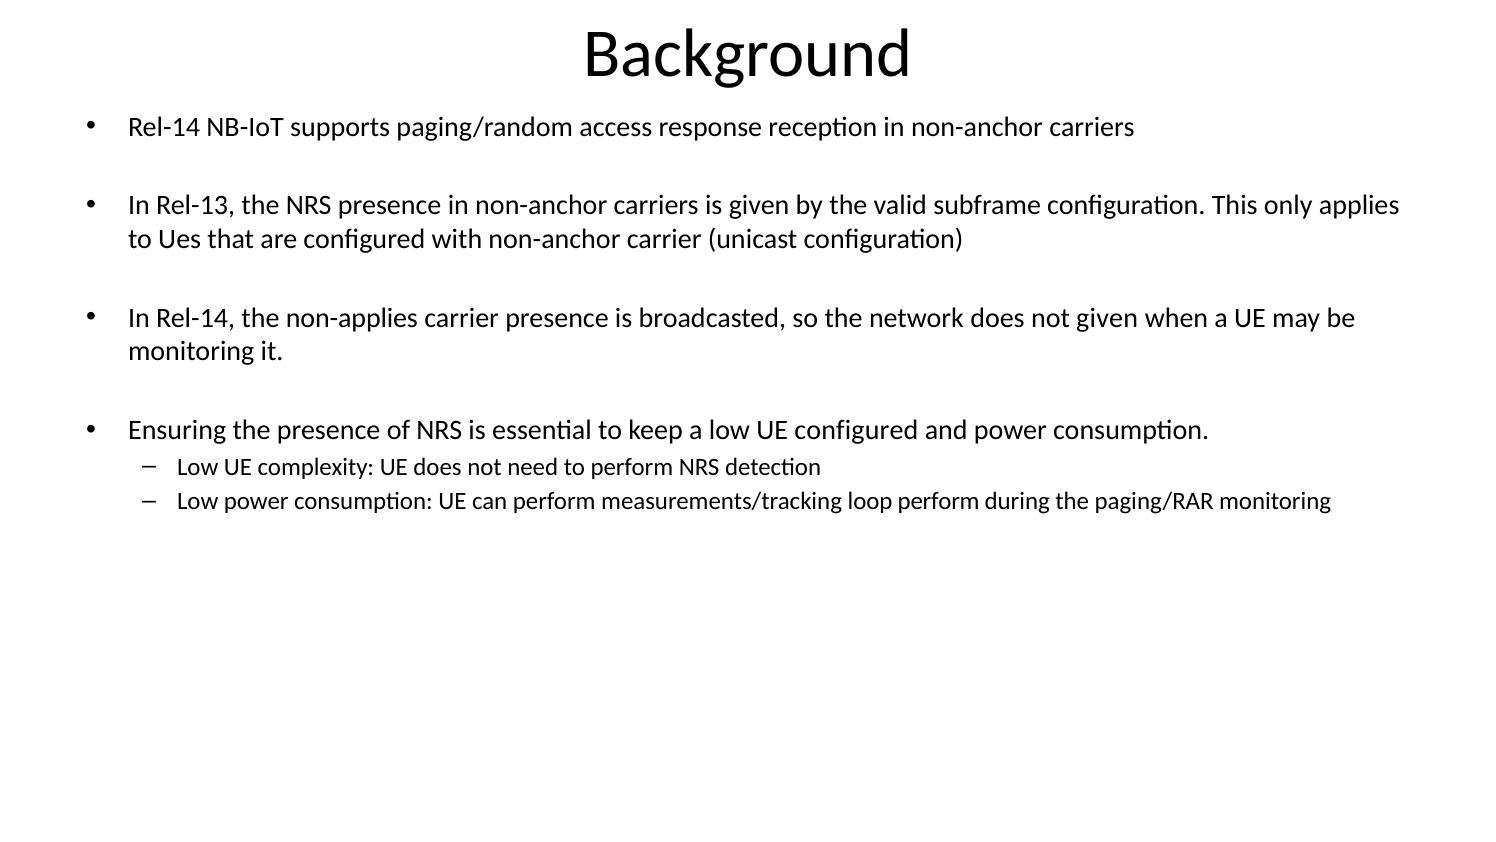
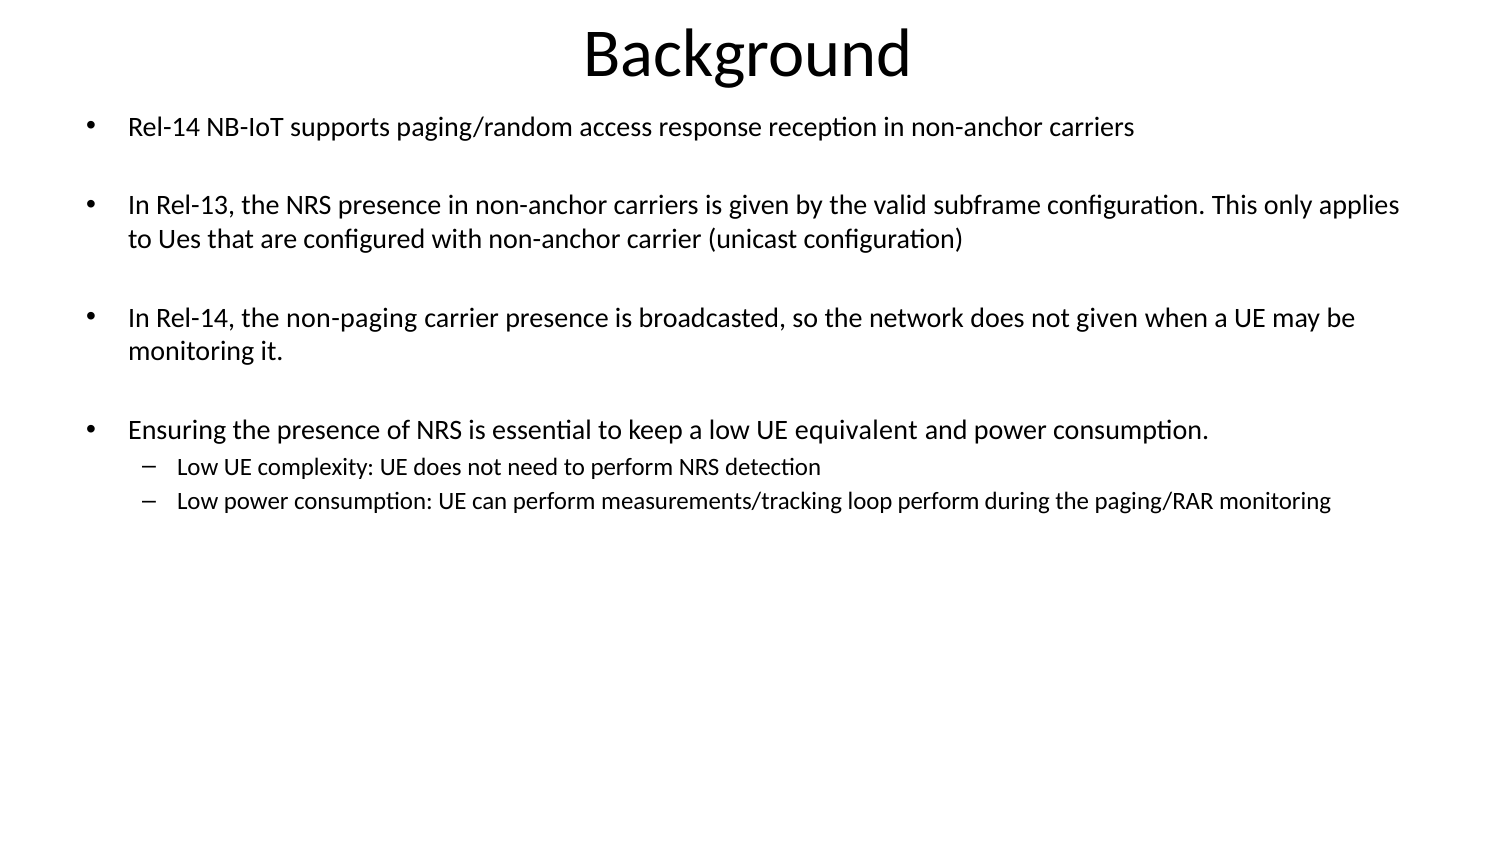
non-applies: non-applies -> non-paging
UE configured: configured -> equivalent
